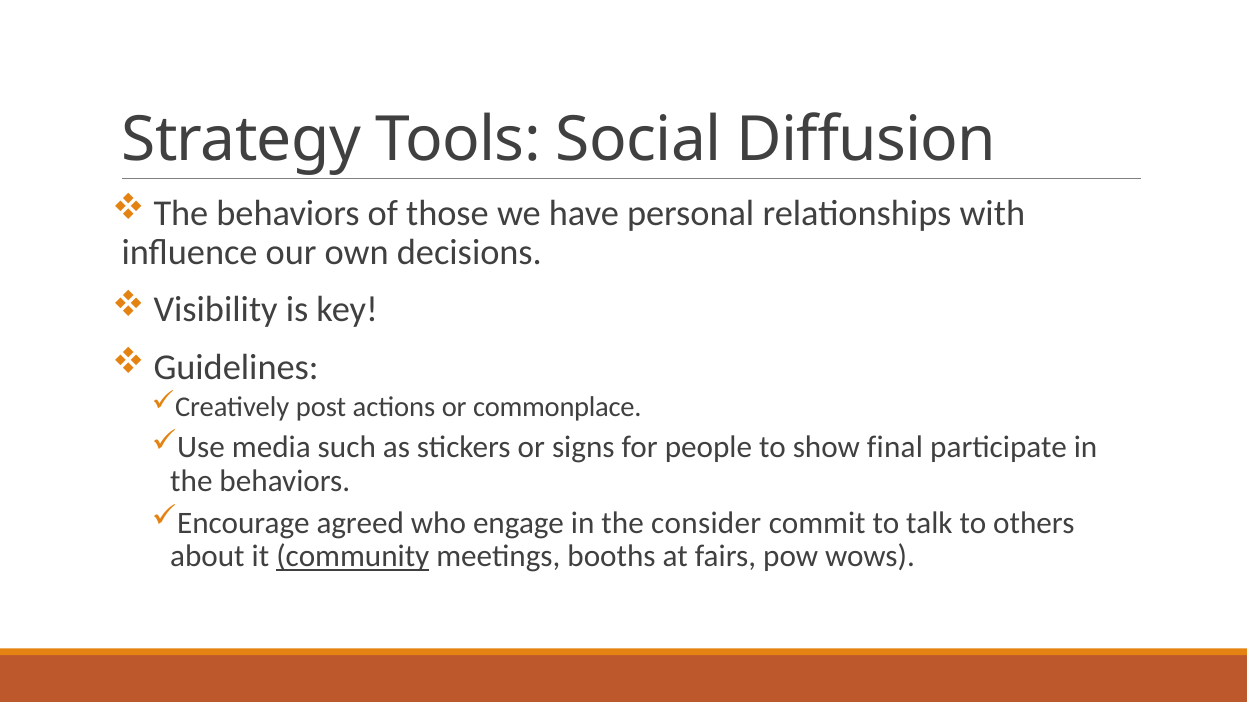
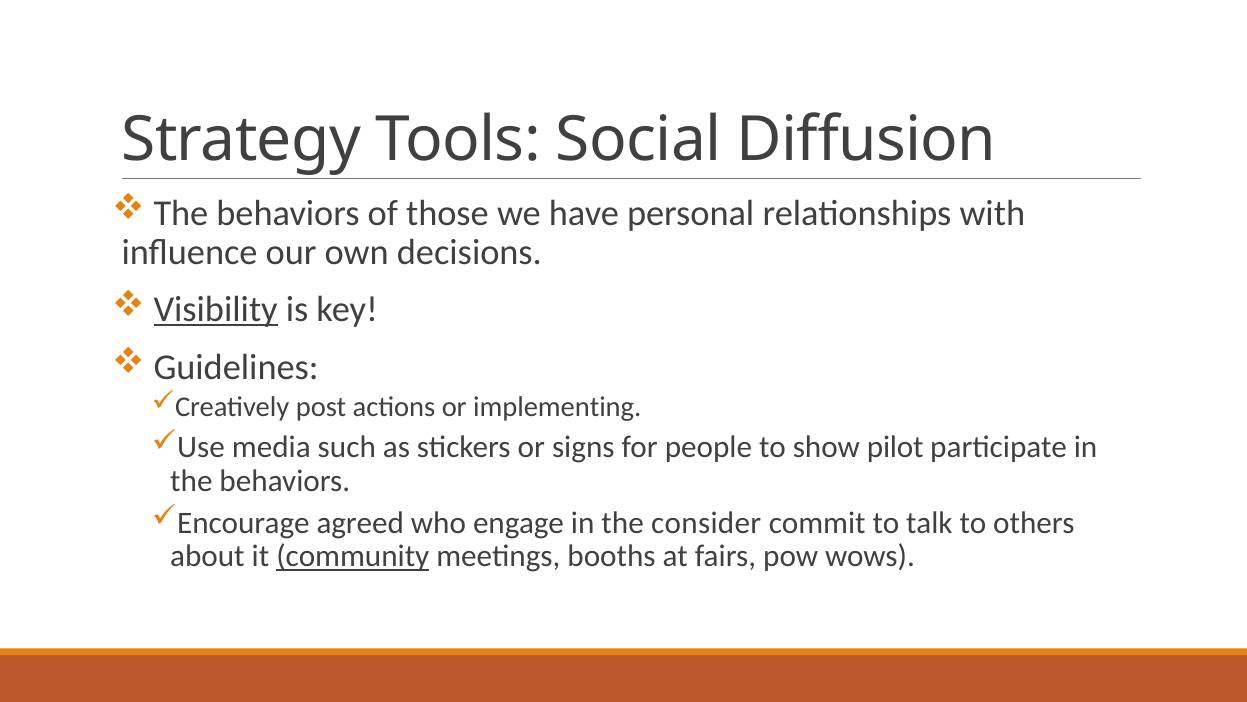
Visibility underline: none -> present
commonplace: commonplace -> implementing
final: final -> pilot
